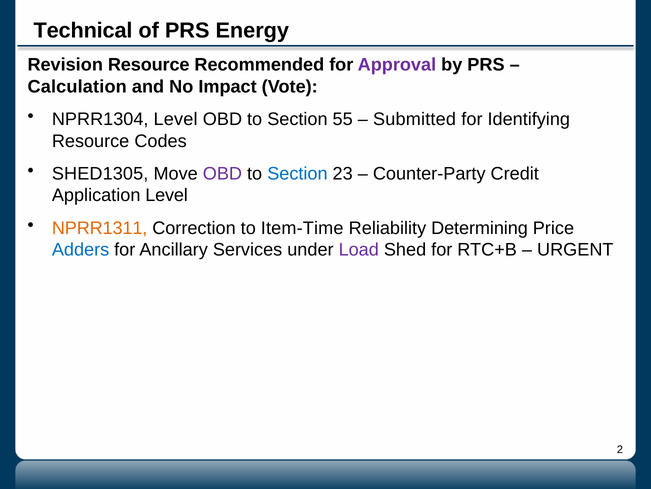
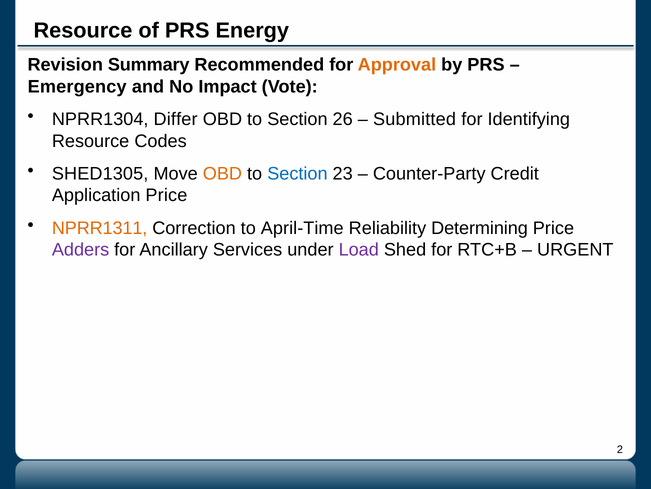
Technical at (83, 31): Technical -> Resource
Revision Resource: Resource -> Summary
Approval colour: purple -> orange
Calculation: Calculation -> Emergency
NPRR1304 Level: Level -> Differ
55: 55 -> 26
OBD at (222, 173) colour: purple -> orange
Application Level: Level -> Price
Item-Time: Item-Time -> April-Time
Adders colour: blue -> purple
